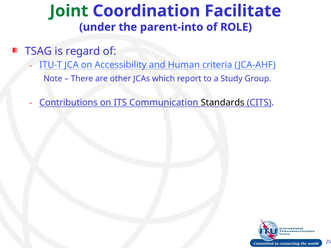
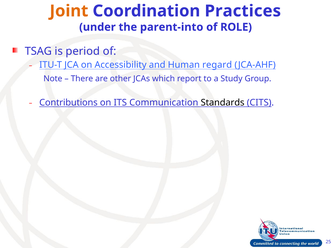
Joint colour: green -> orange
Facilitate: Facilitate -> Practices
regard: regard -> period
criteria: criteria -> regard
